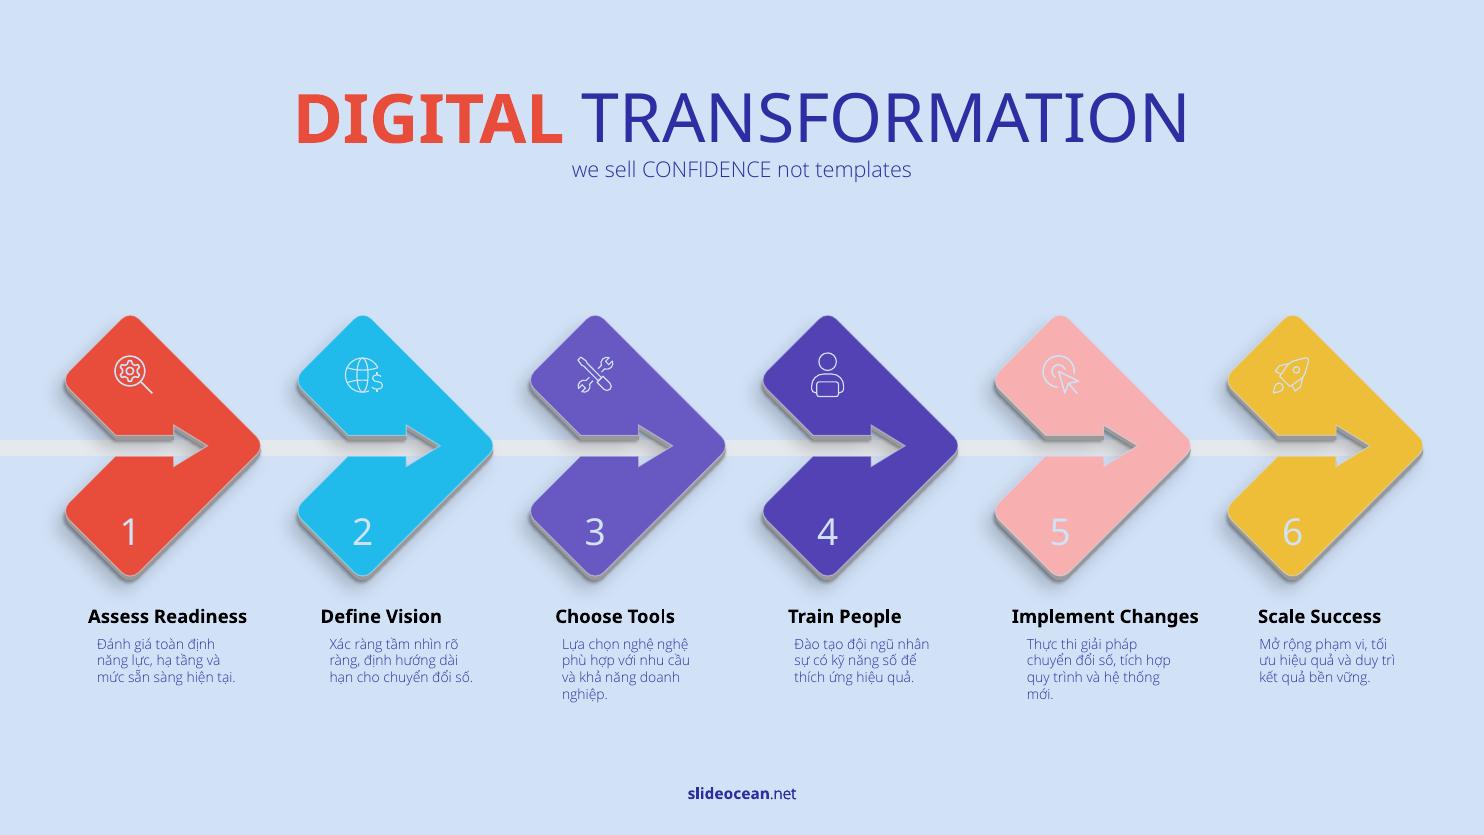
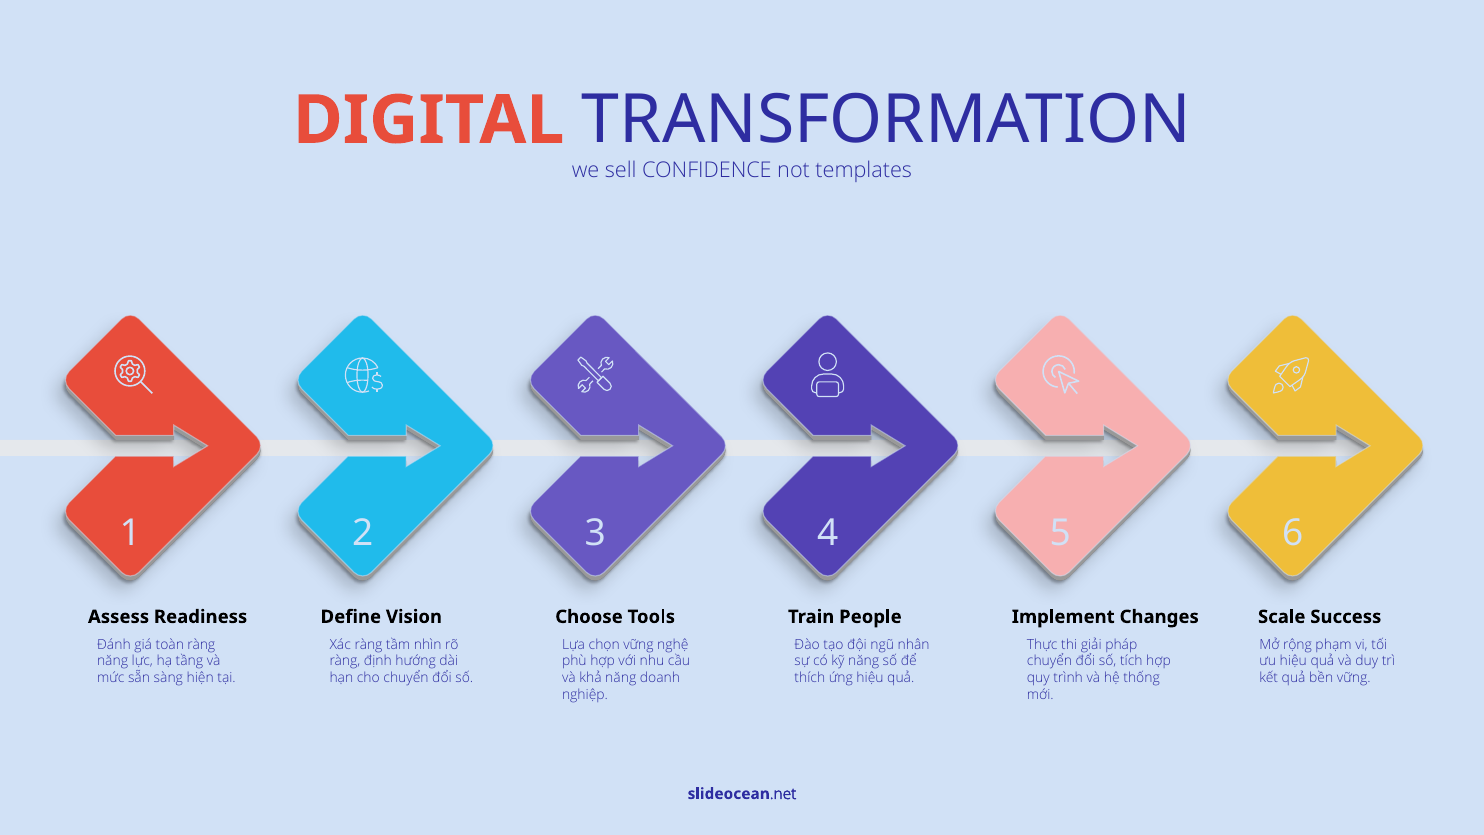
toàn định: định -> ràng
chọn nghệ: nghệ -> vững
